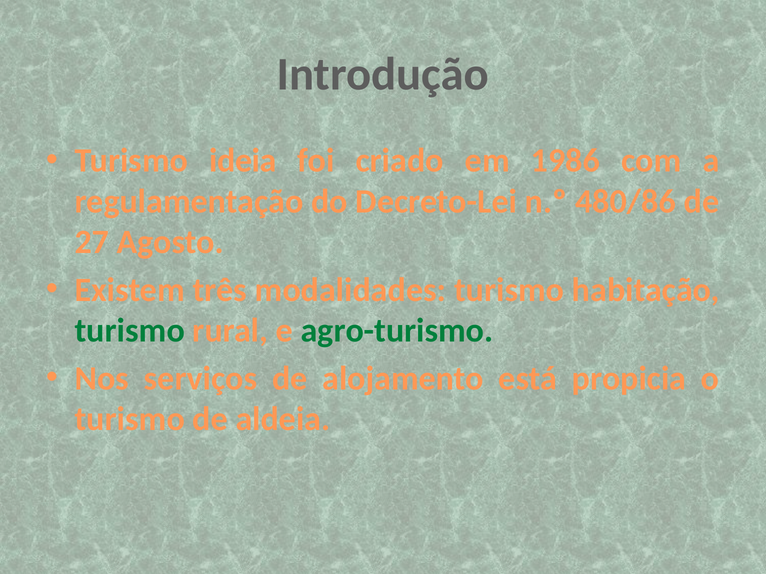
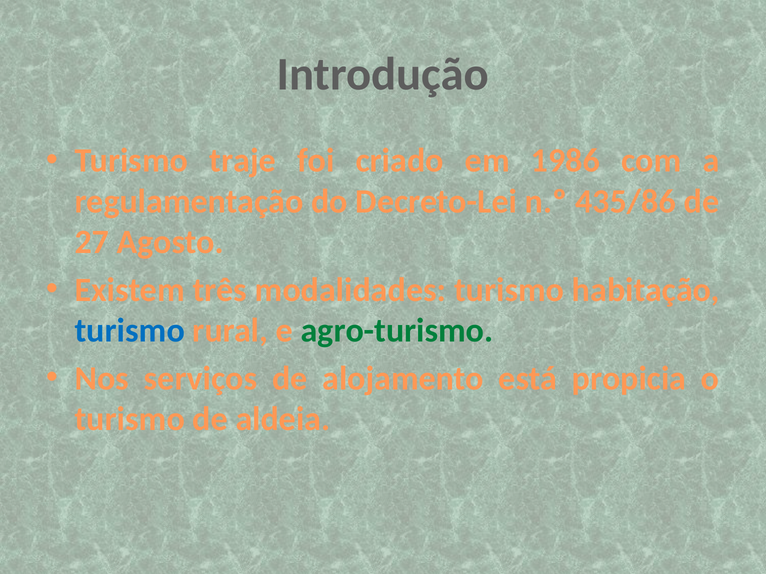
ideia: ideia -> traje
480/86: 480/86 -> 435/86
turismo at (130, 331) colour: green -> blue
